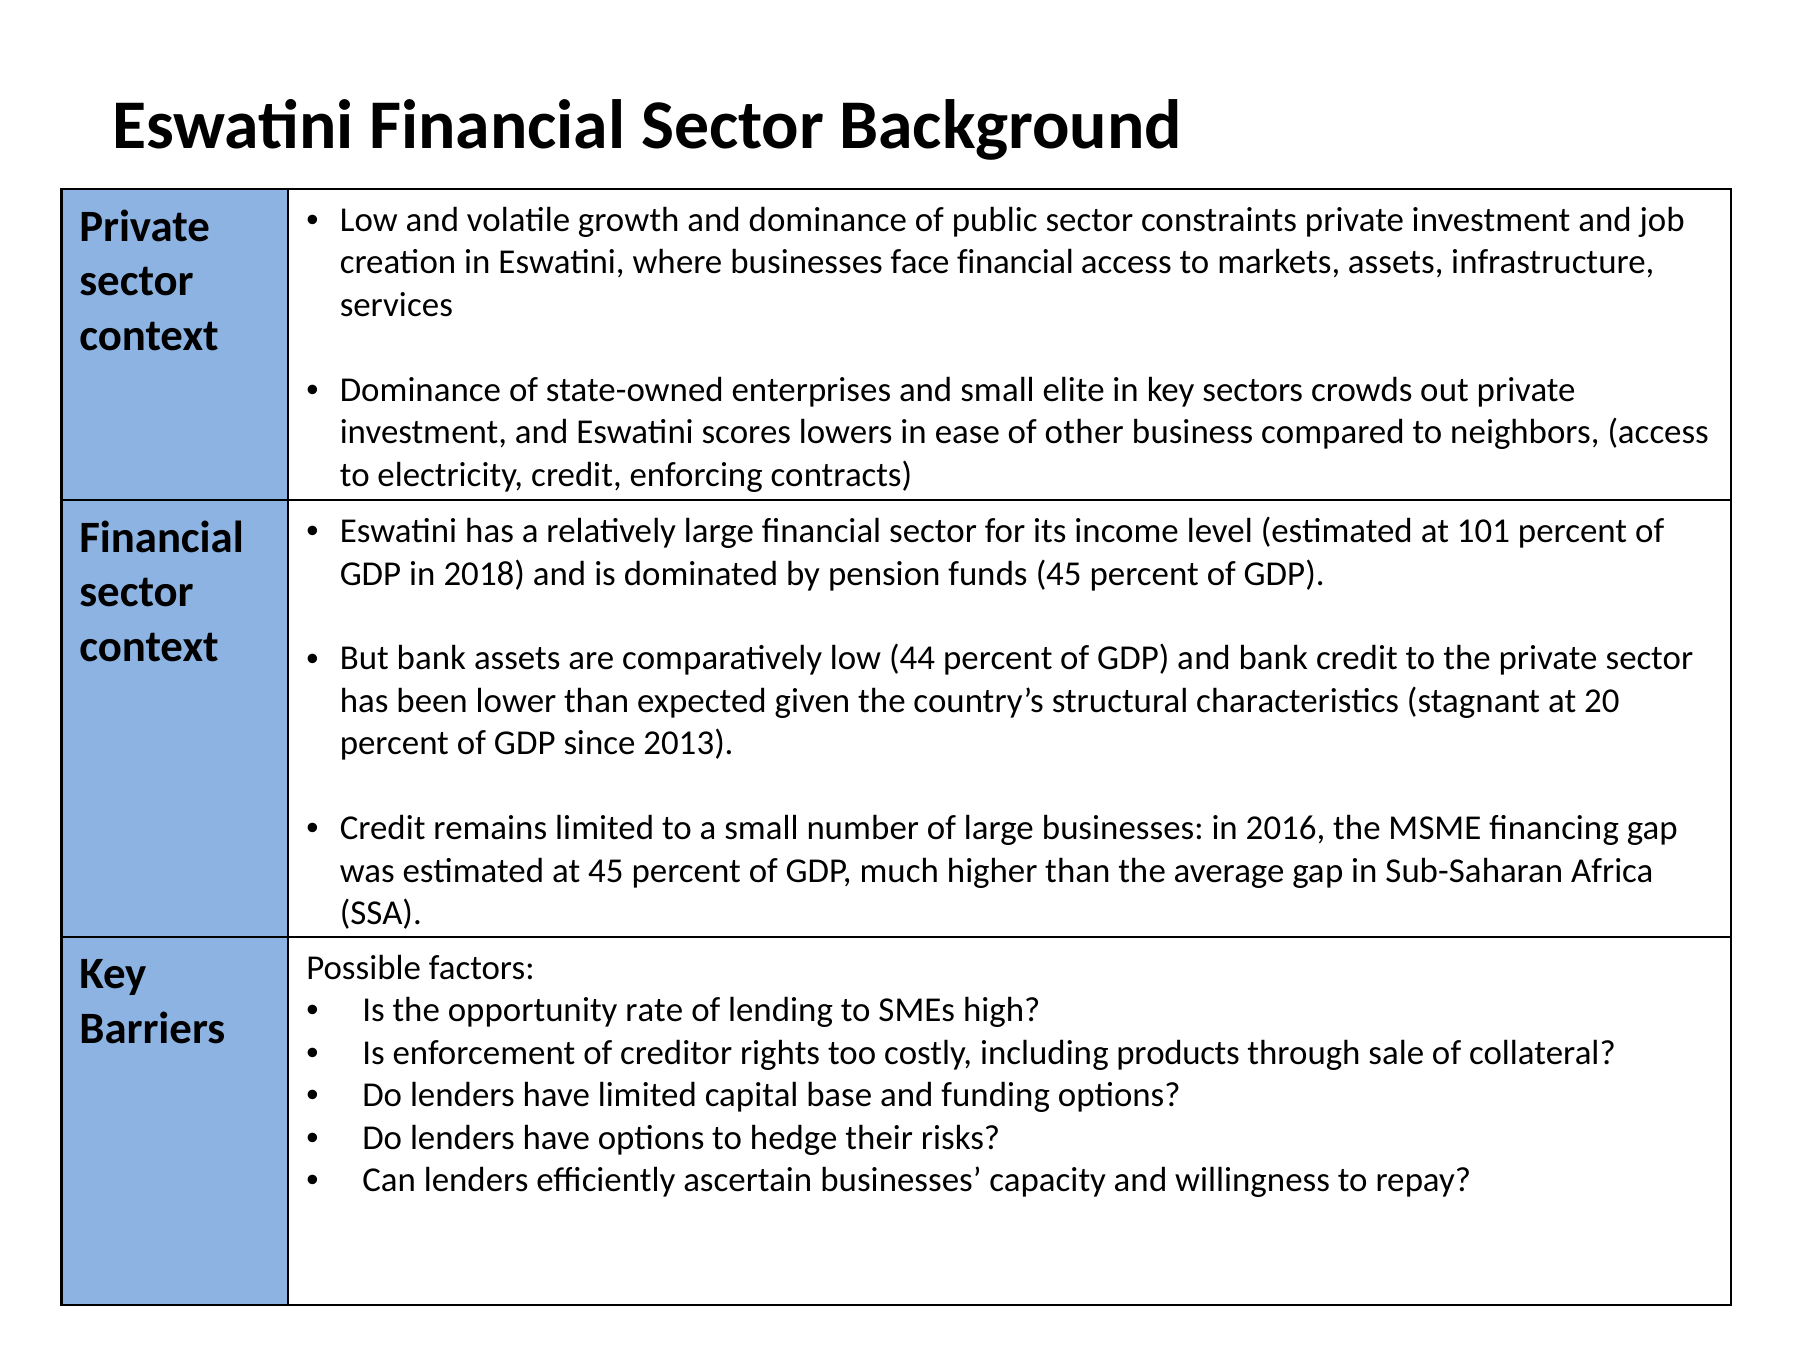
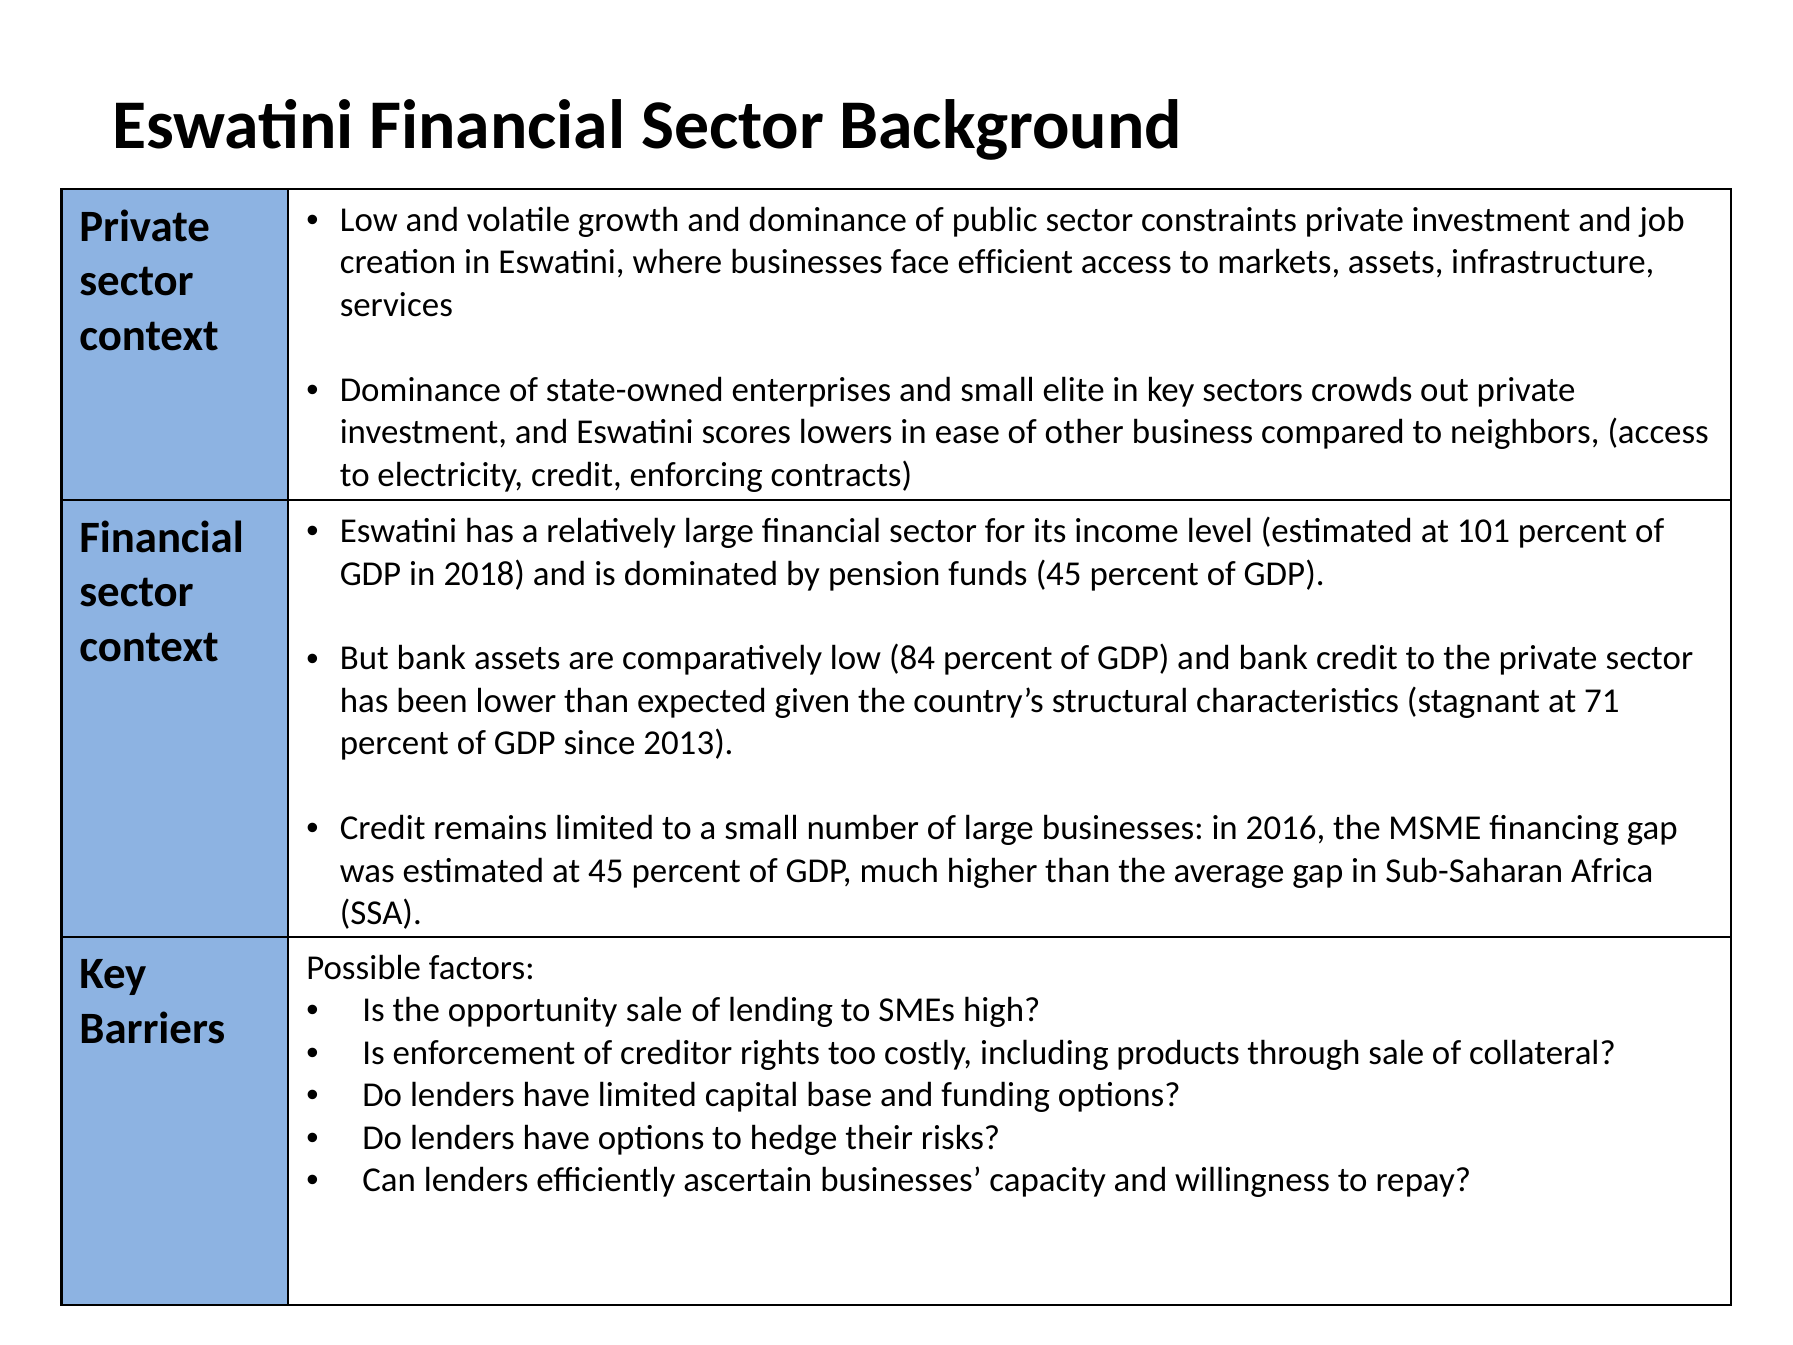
face financial: financial -> efficient
44: 44 -> 84
20: 20 -> 71
opportunity rate: rate -> sale
